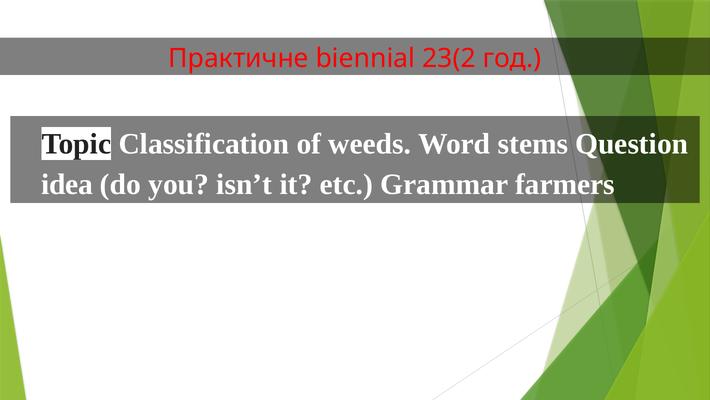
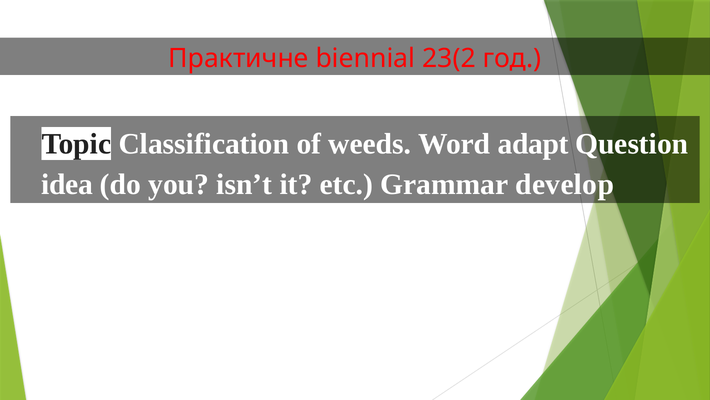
stems: stems -> adapt
farmers: farmers -> develop
